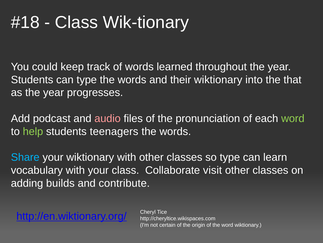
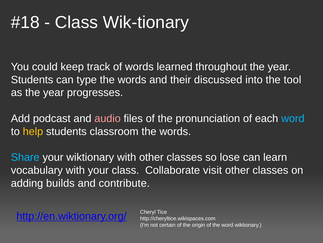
their wiktionary: wiktionary -> discussed
that: that -> tool
word at (293, 118) colour: light green -> light blue
help colour: light green -> yellow
teenagers: teenagers -> classroom
so type: type -> lose
